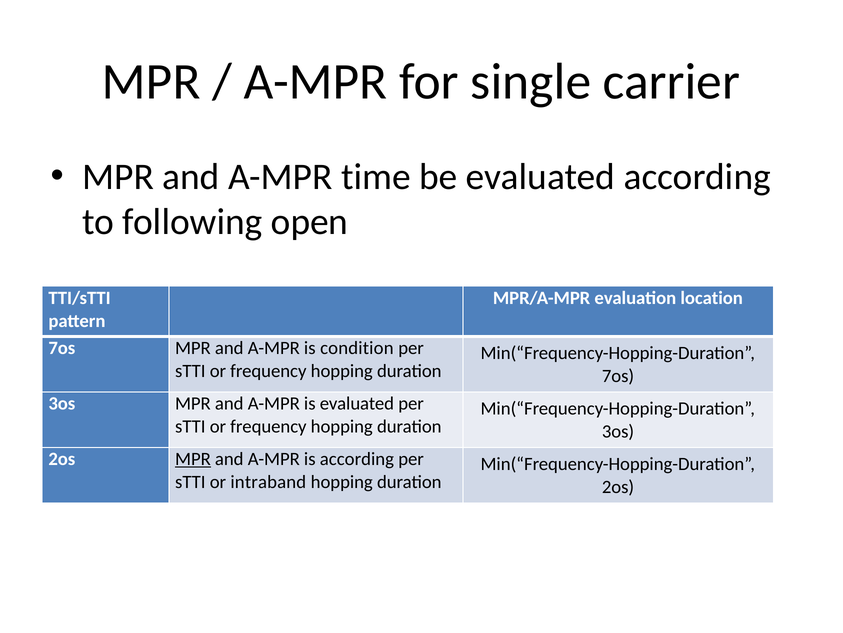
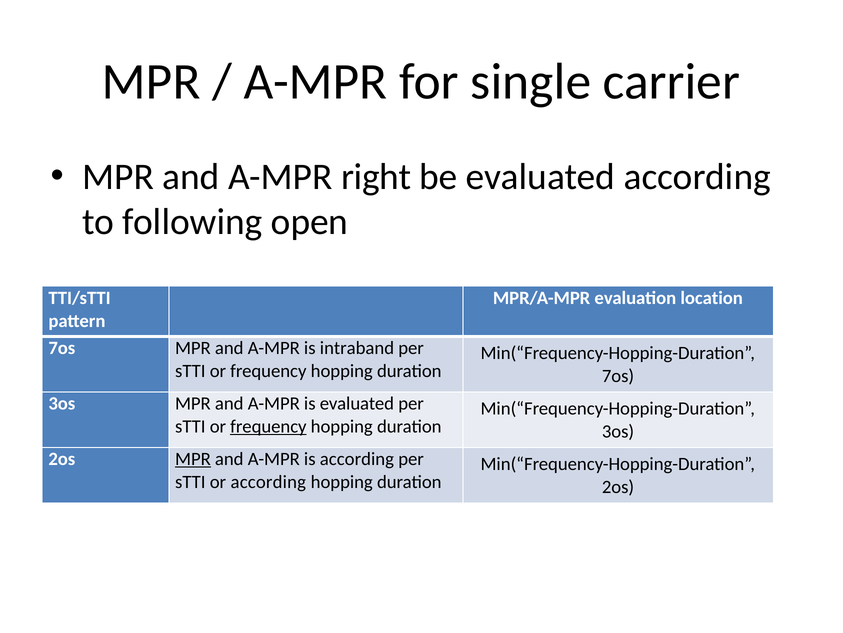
time: time -> right
condition: condition -> intraband
frequency at (268, 426) underline: none -> present
or intraband: intraband -> according
